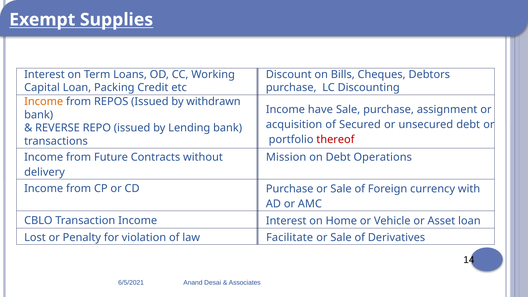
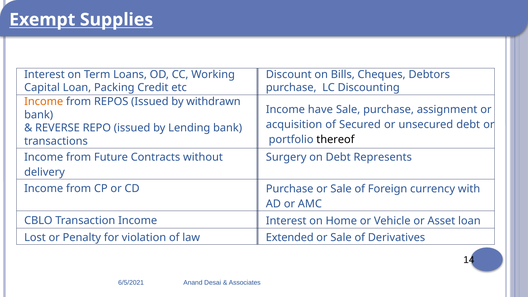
thereof colour: red -> black
Mission: Mission -> Surgery
Operations: Operations -> Represents
Facilitate: Facilitate -> Extended
